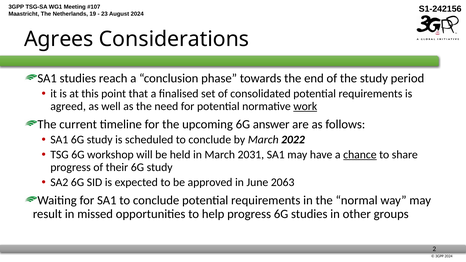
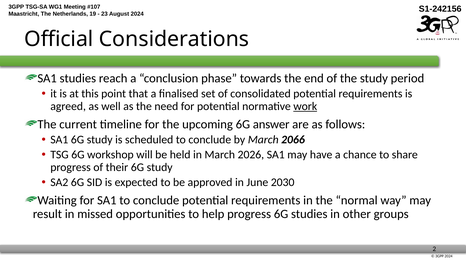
Agrees: Agrees -> Official
2022: 2022 -> 2066
2031: 2031 -> 2026
chance underline: present -> none
2063: 2063 -> 2030
